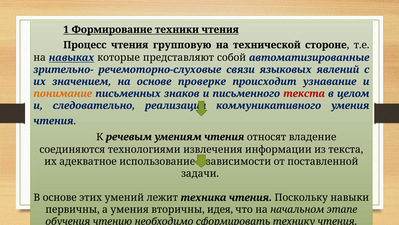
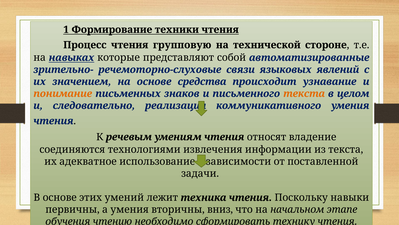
проверке: проверке -> средства
текста at (304, 93) colour: red -> orange
идея: идея -> вниз
